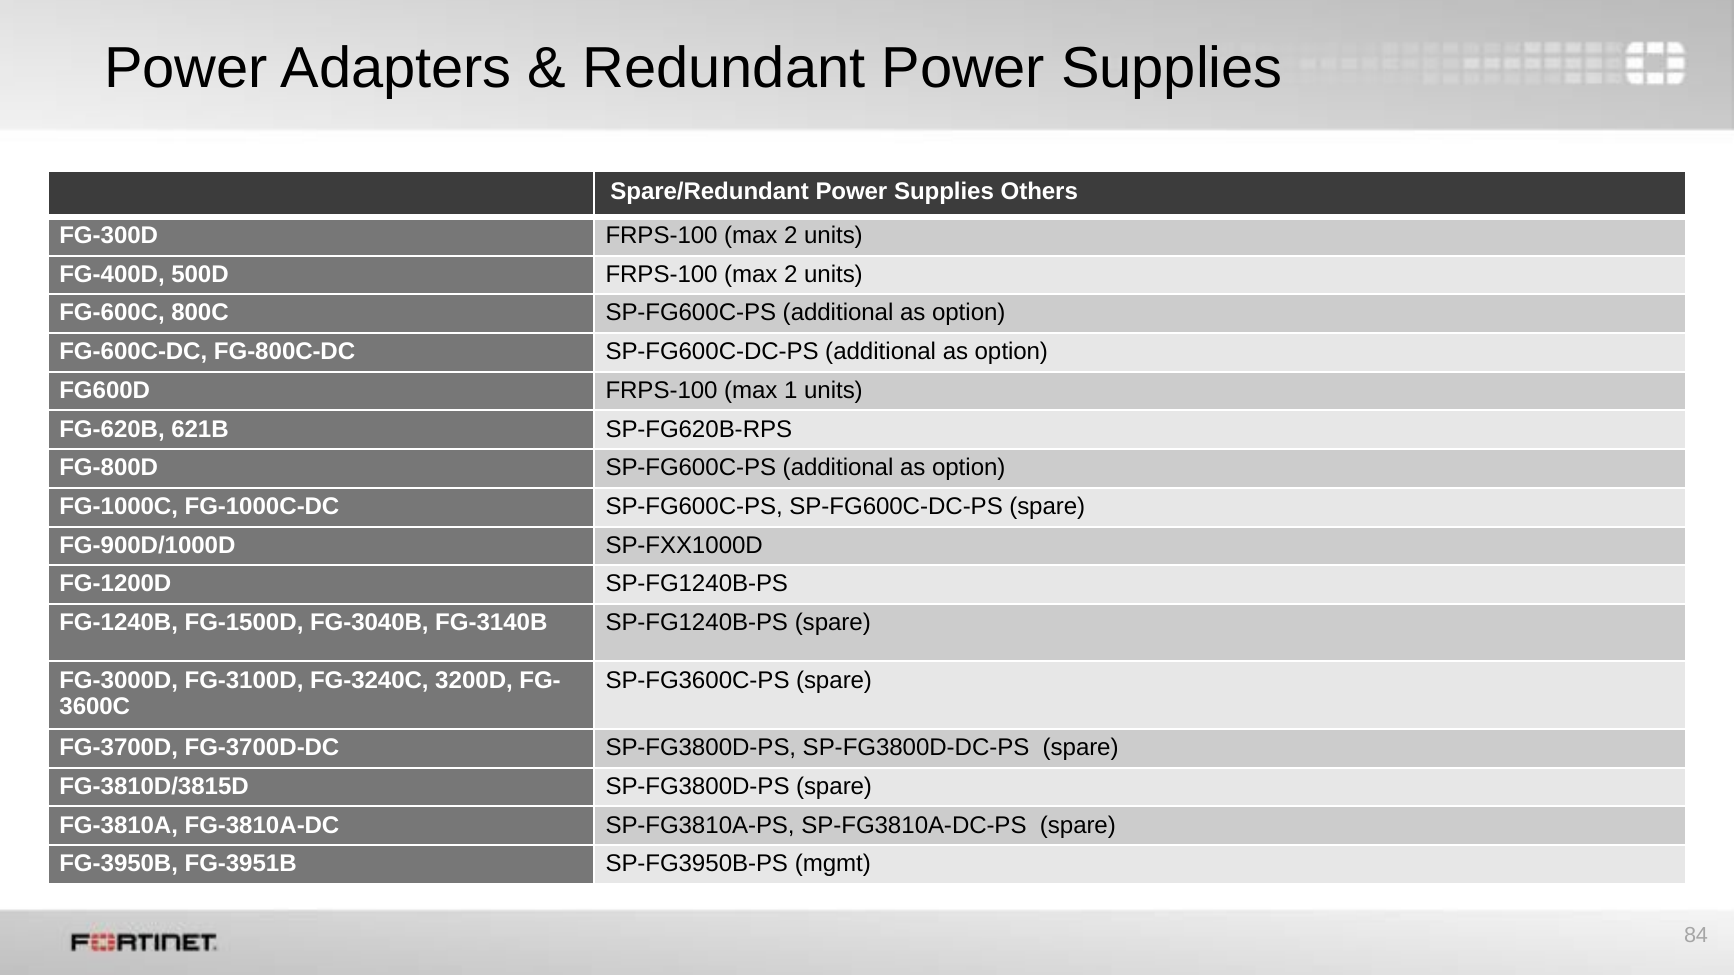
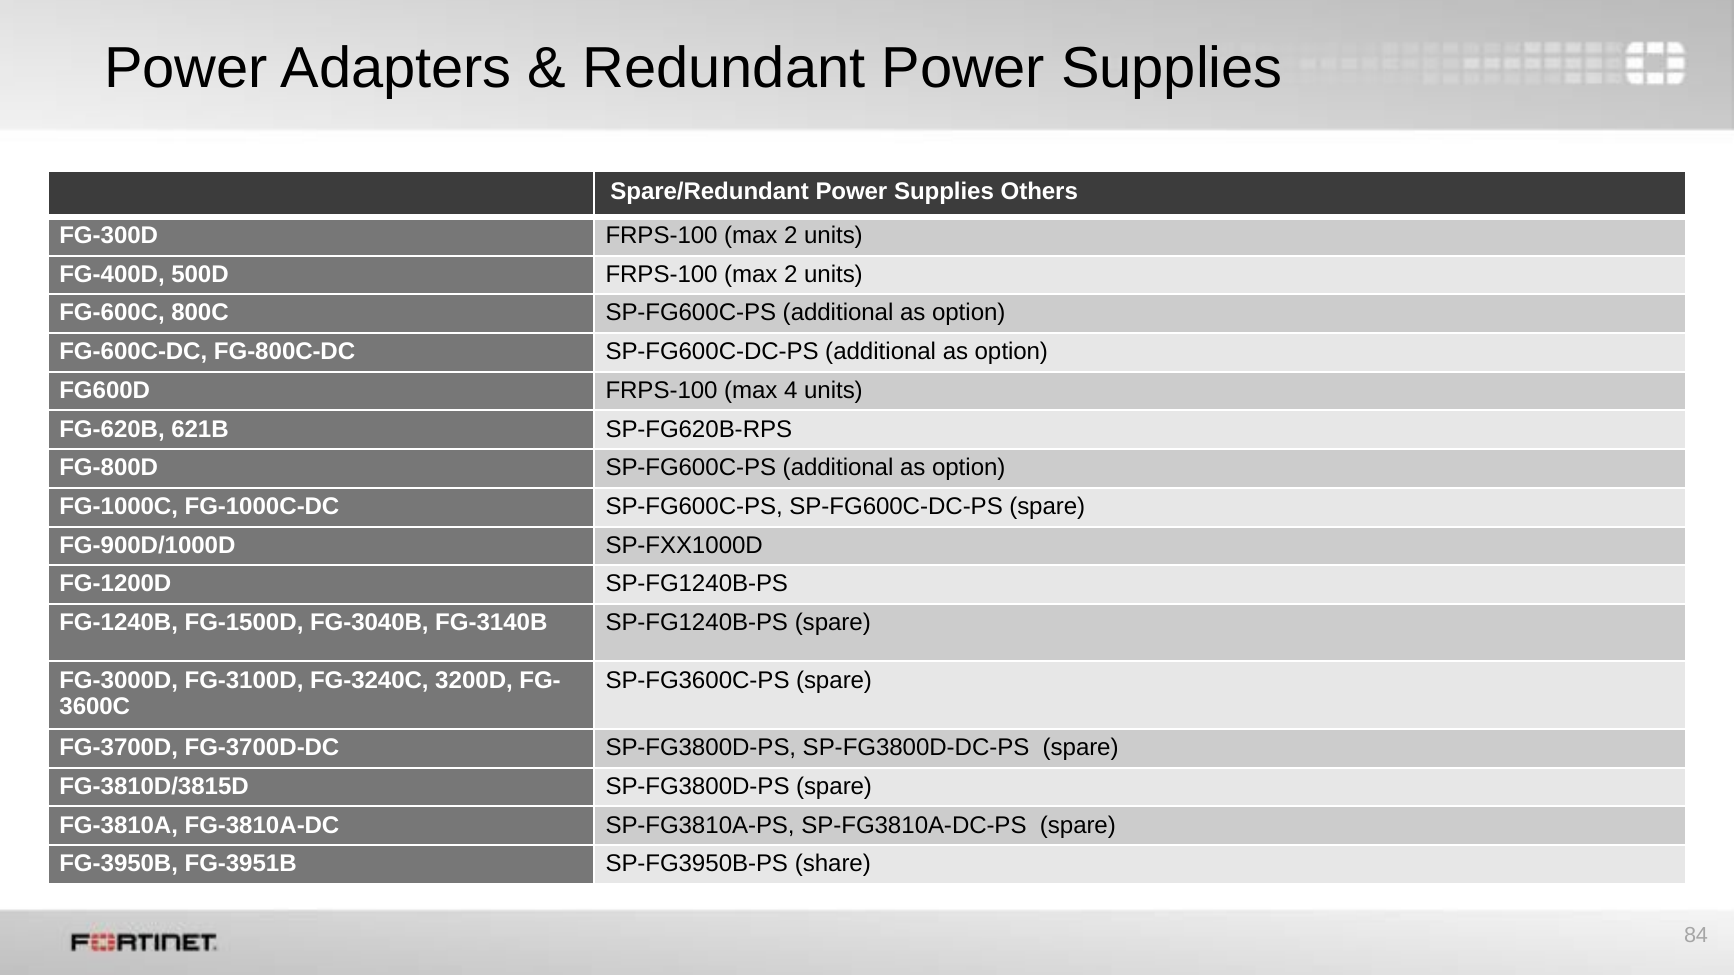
1: 1 -> 4
mgmt: mgmt -> share
